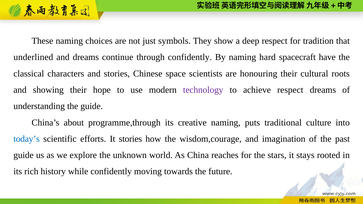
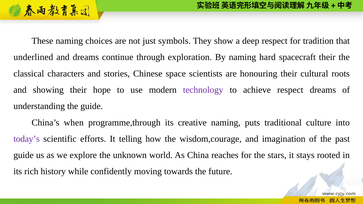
through confidently: confidently -> exploration
spacecraft have: have -> their
about: about -> when
today’s colour: blue -> purple
It stories: stories -> telling
